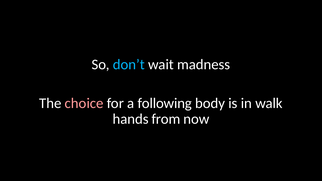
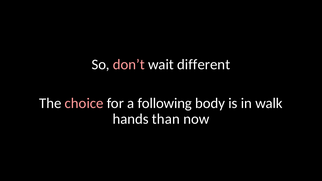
don’t colour: light blue -> pink
madness: madness -> different
from: from -> than
